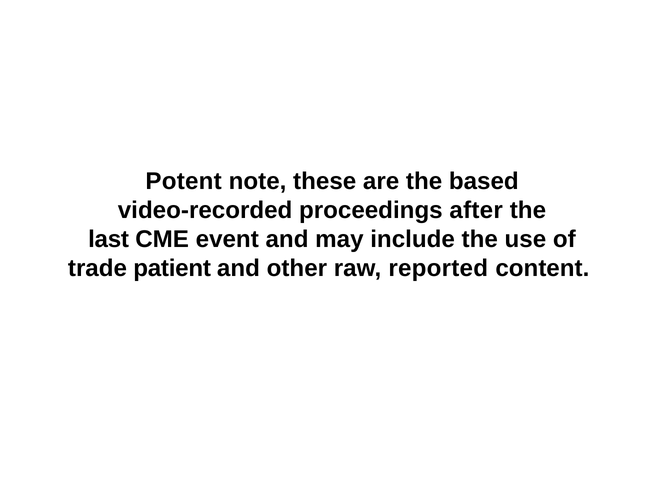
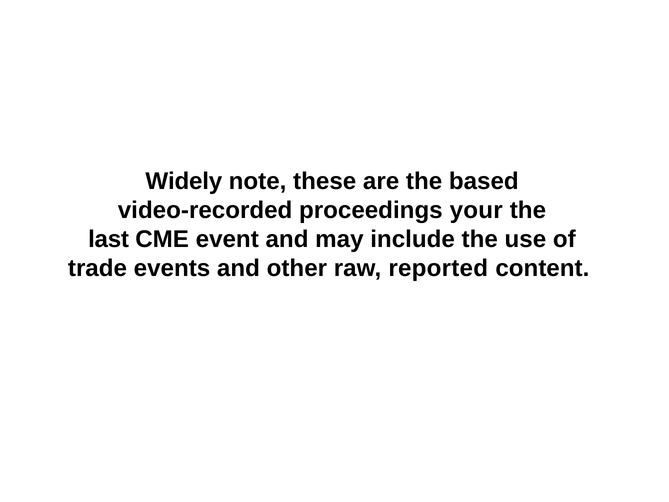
Potent: Potent -> Widely
after: after -> your
patient: patient -> events
